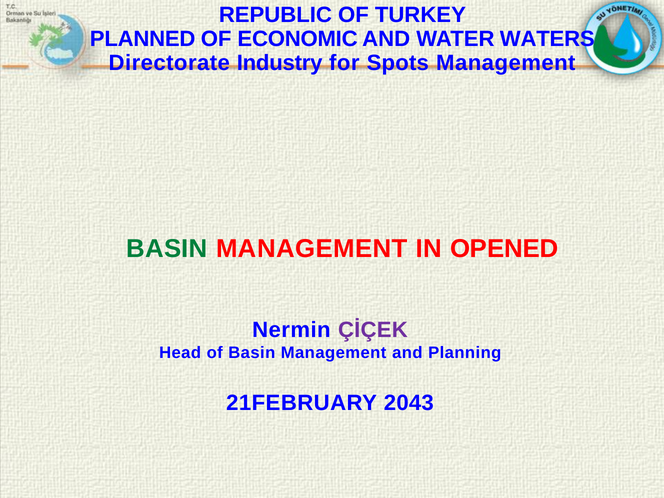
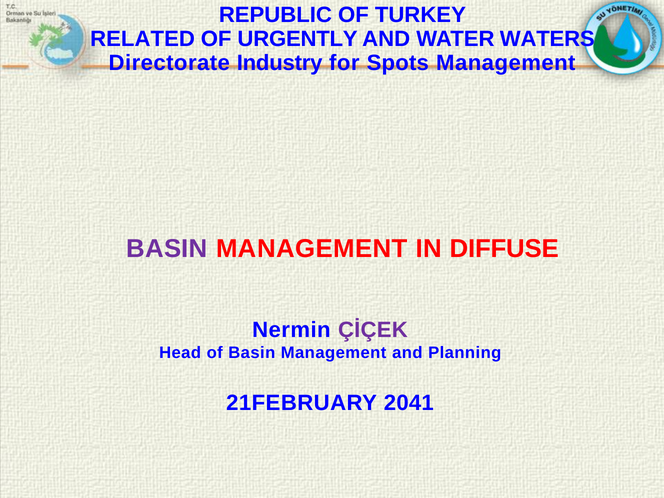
PLANNED: PLANNED -> RELATED
ECONOMIC: ECONOMIC -> URGENTLY
BASIN at (167, 249) colour: green -> purple
OPENED: OPENED -> DIFFUSE
2043: 2043 -> 2041
